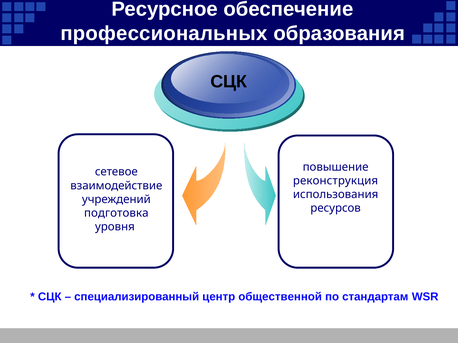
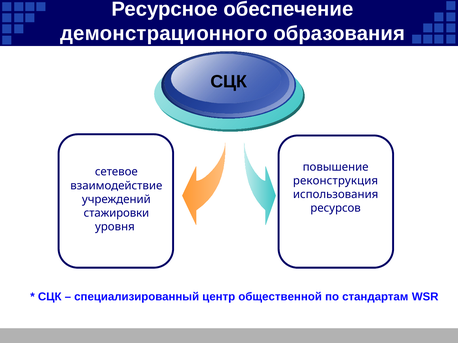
профессиональных: профессиональных -> демонстрационного
подготовка: подготовка -> стажировки
